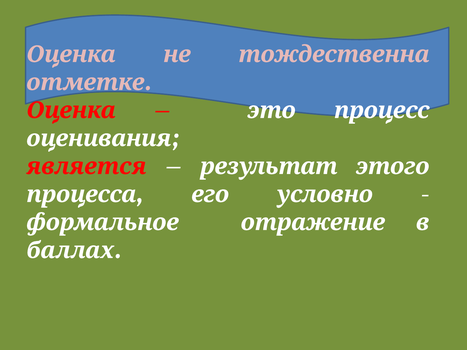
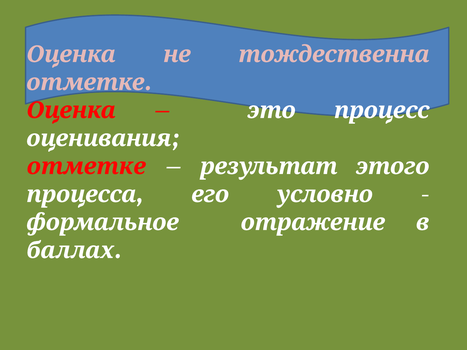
является at (86, 166): является -> отметке
